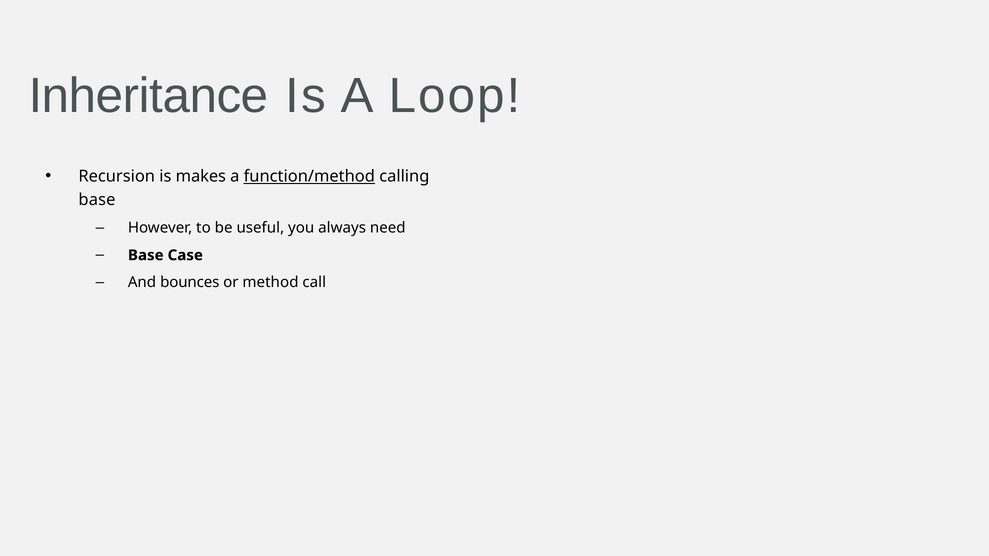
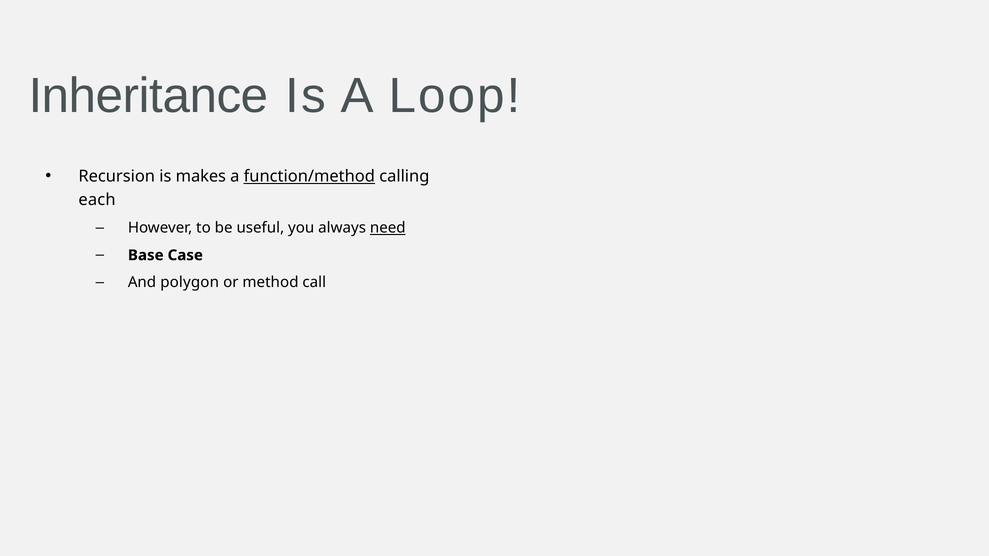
base at (97, 200): base -> each
need underline: none -> present
bounces: bounces -> polygon
